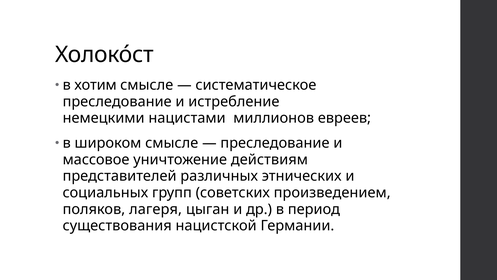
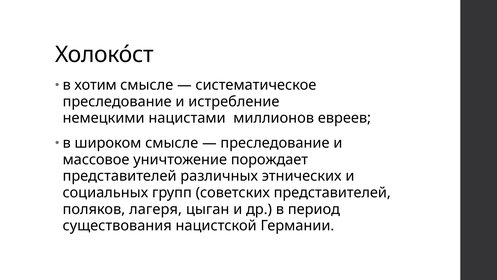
действиям: действиям -> порождает
советских произведением: произведением -> представителей
